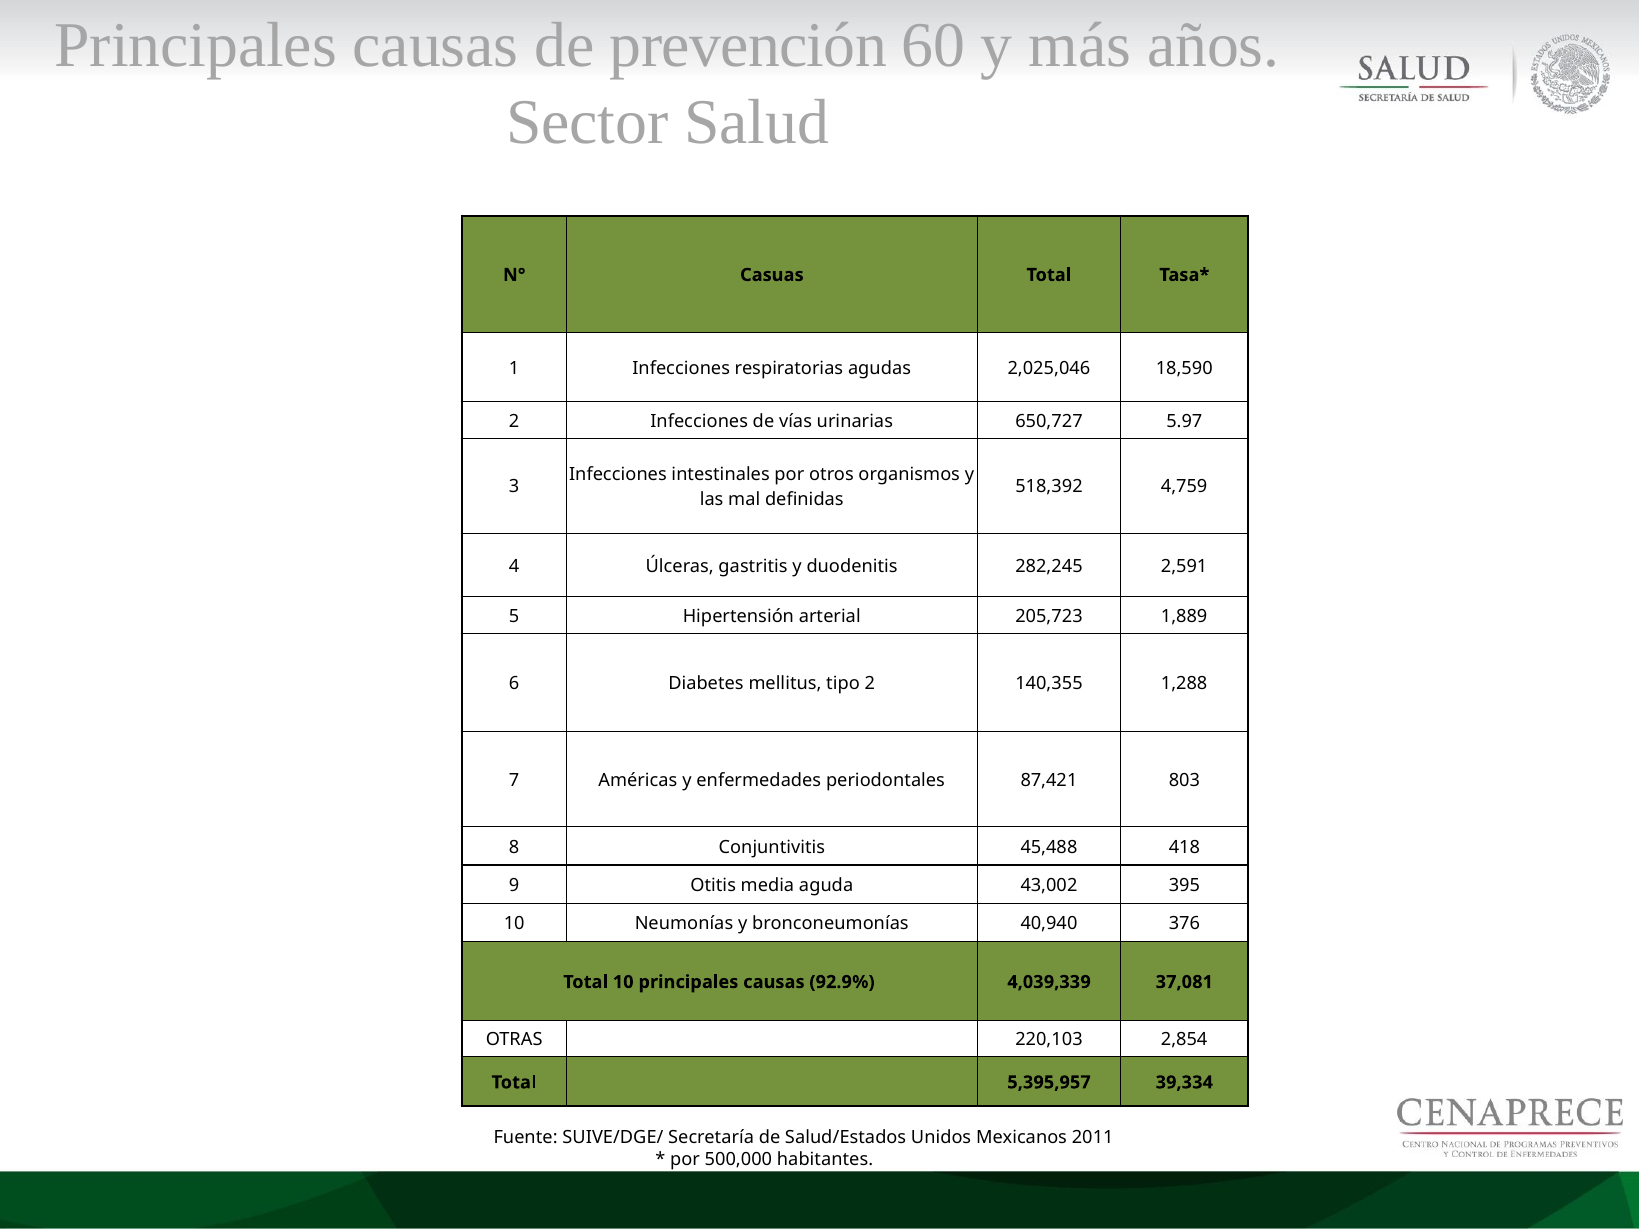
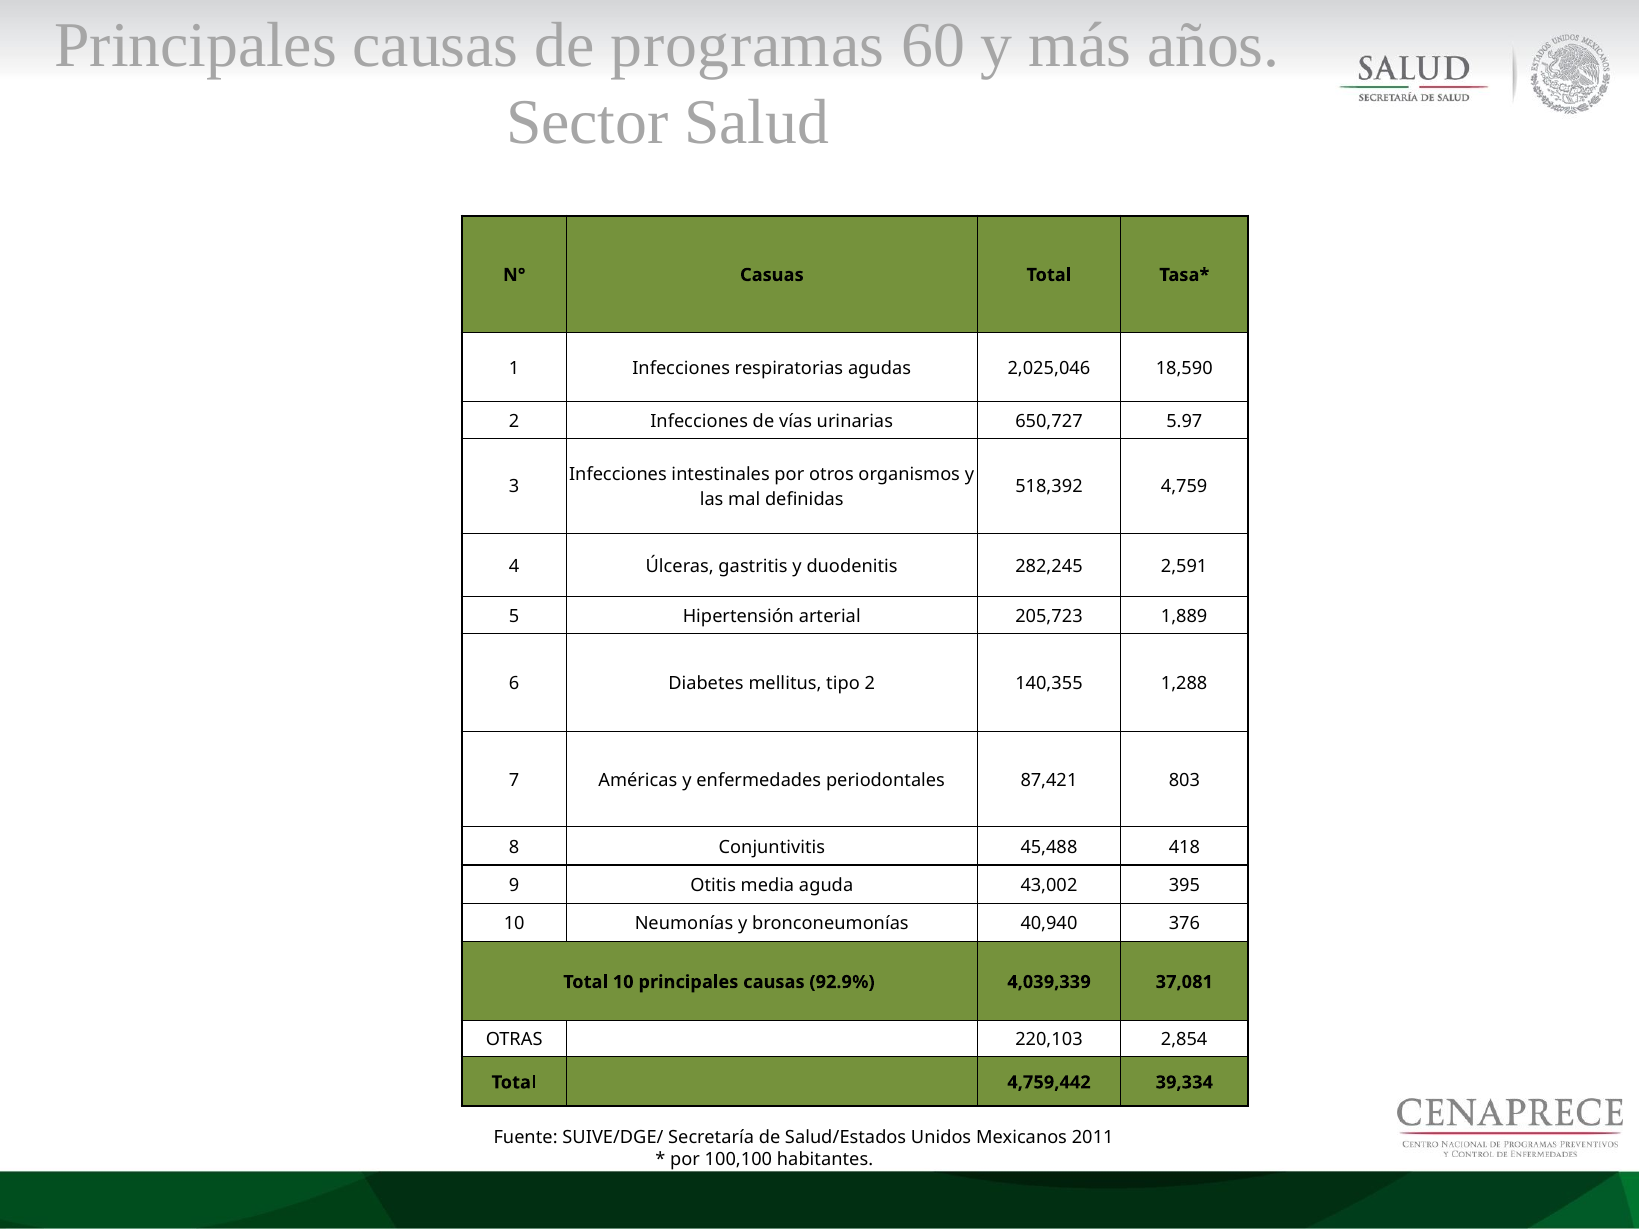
prevención: prevención -> programas
5,395,957: 5,395,957 -> 4,759,442
500,000: 500,000 -> 100,100
